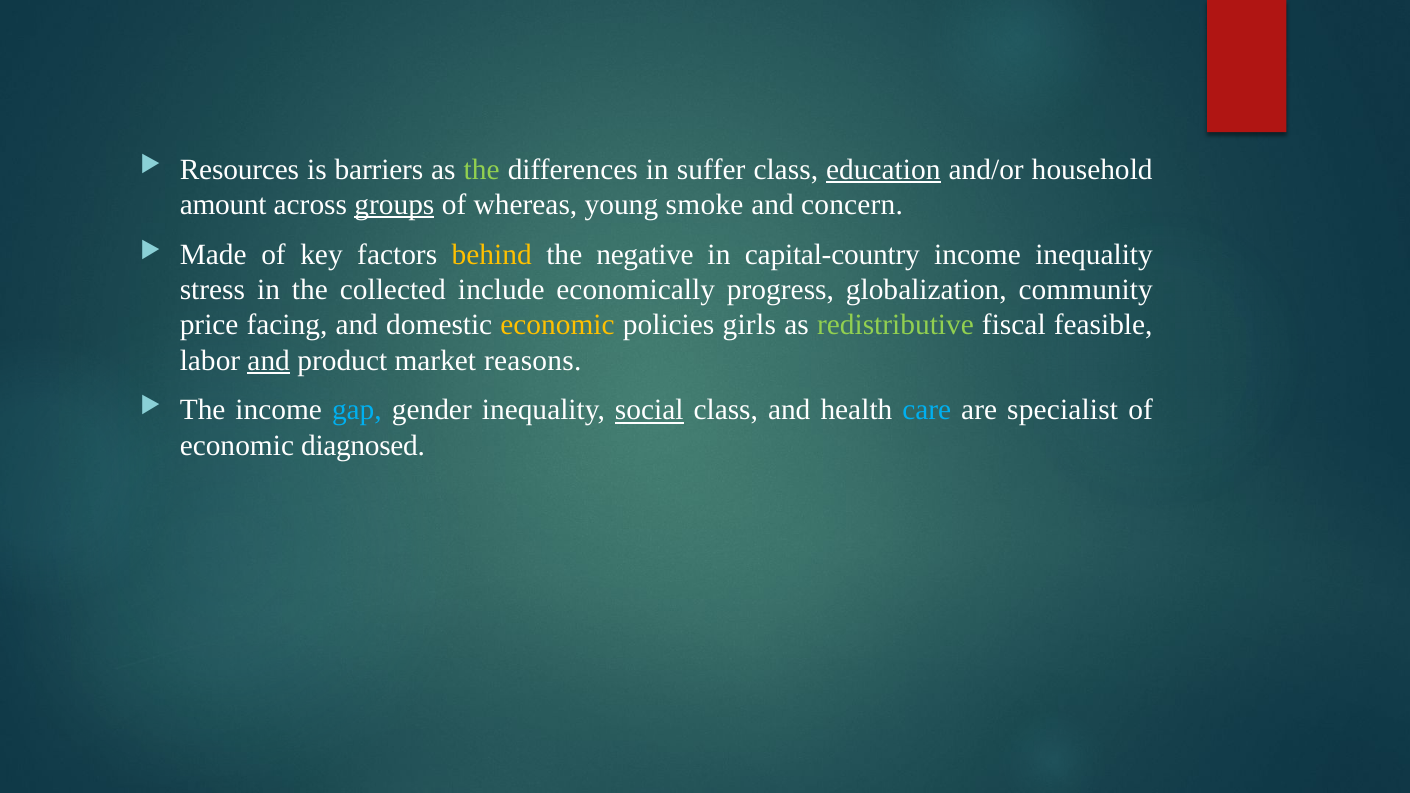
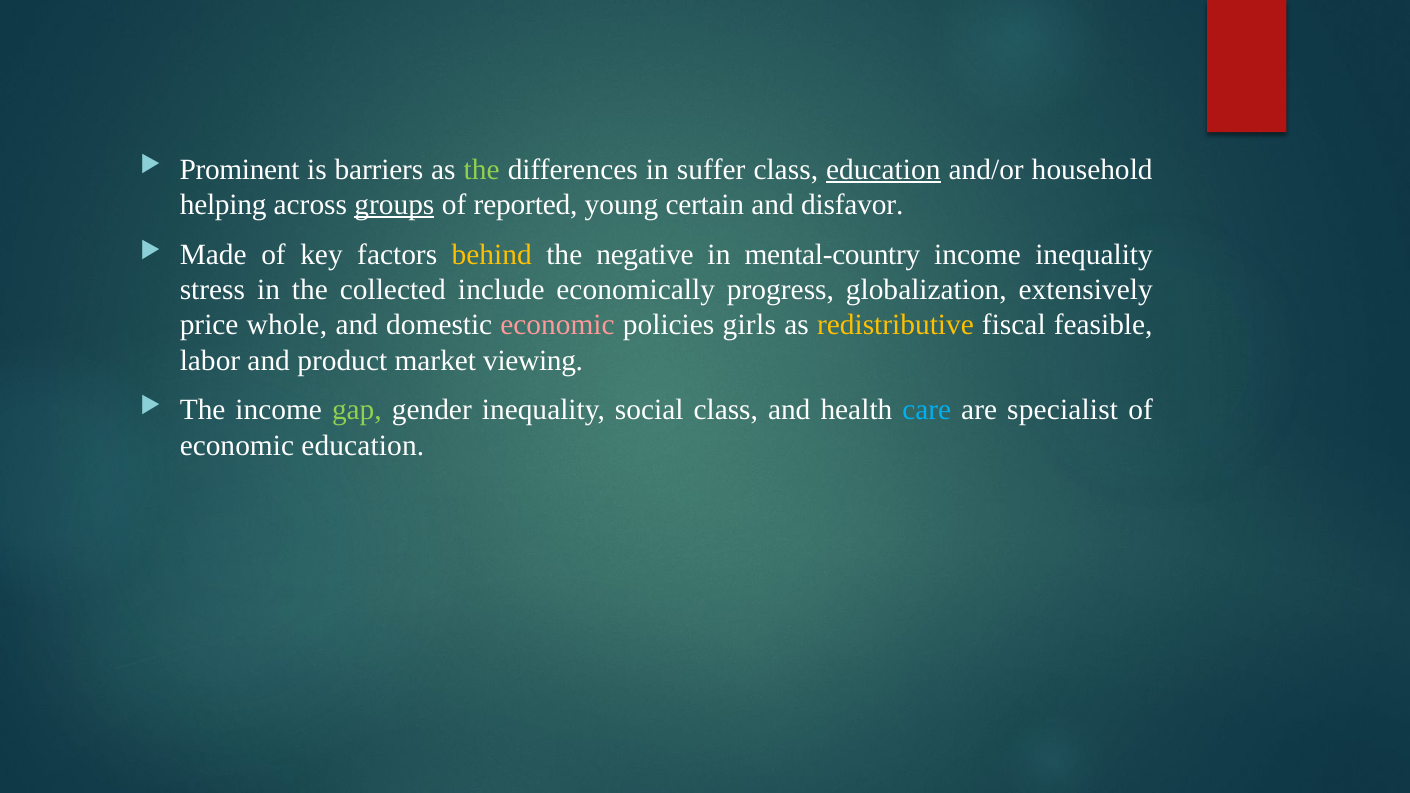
Resources: Resources -> Prominent
amount: amount -> helping
whereas: whereas -> reported
smoke: smoke -> certain
concern: concern -> disfavor
capital-country: capital-country -> mental-country
community: community -> extensively
facing: facing -> whole
economic at (558, 325) colour: yellow -> pink
redistributive colour: light green -> yellow
and at (269, 360) underline: present -> none
reasons: reasons -> viewing
gap colour: light blue -> light green
social underline: present -> none
economic diagnosed: diagnosed -> education
